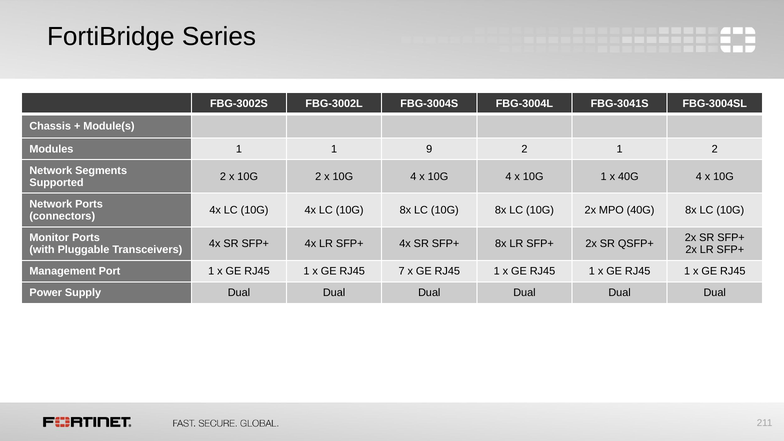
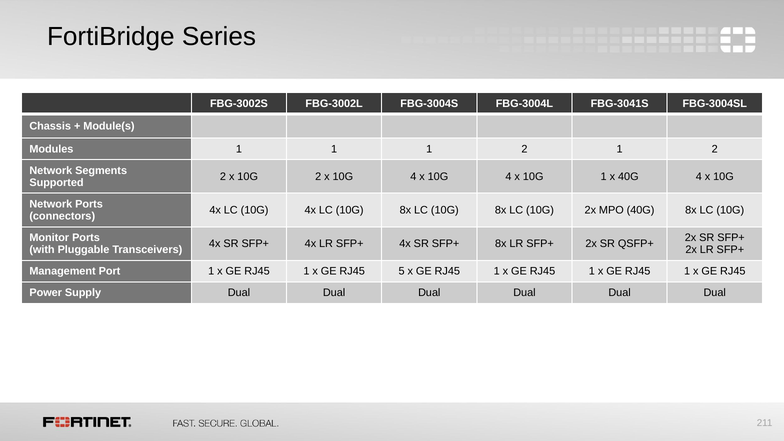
1 1 9: 9 -> 1
7: 7 -> 5
